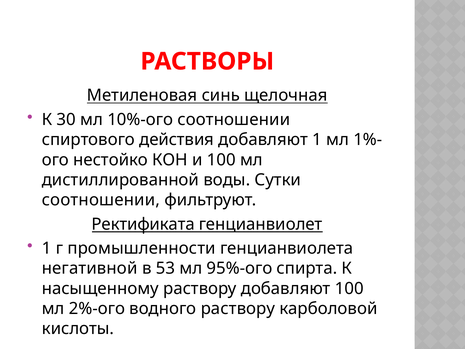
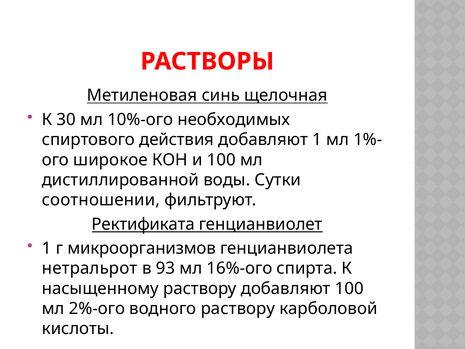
10%-ого соотношении: соотношении -> необходимых
нестойко: нестойко -> широкое
промышленности: промышленности -> микроорганизмов
негативной: негативной -> нетральрот
53: 53 -> 93
95%-ого: 95%-ого -> 16%-ого
